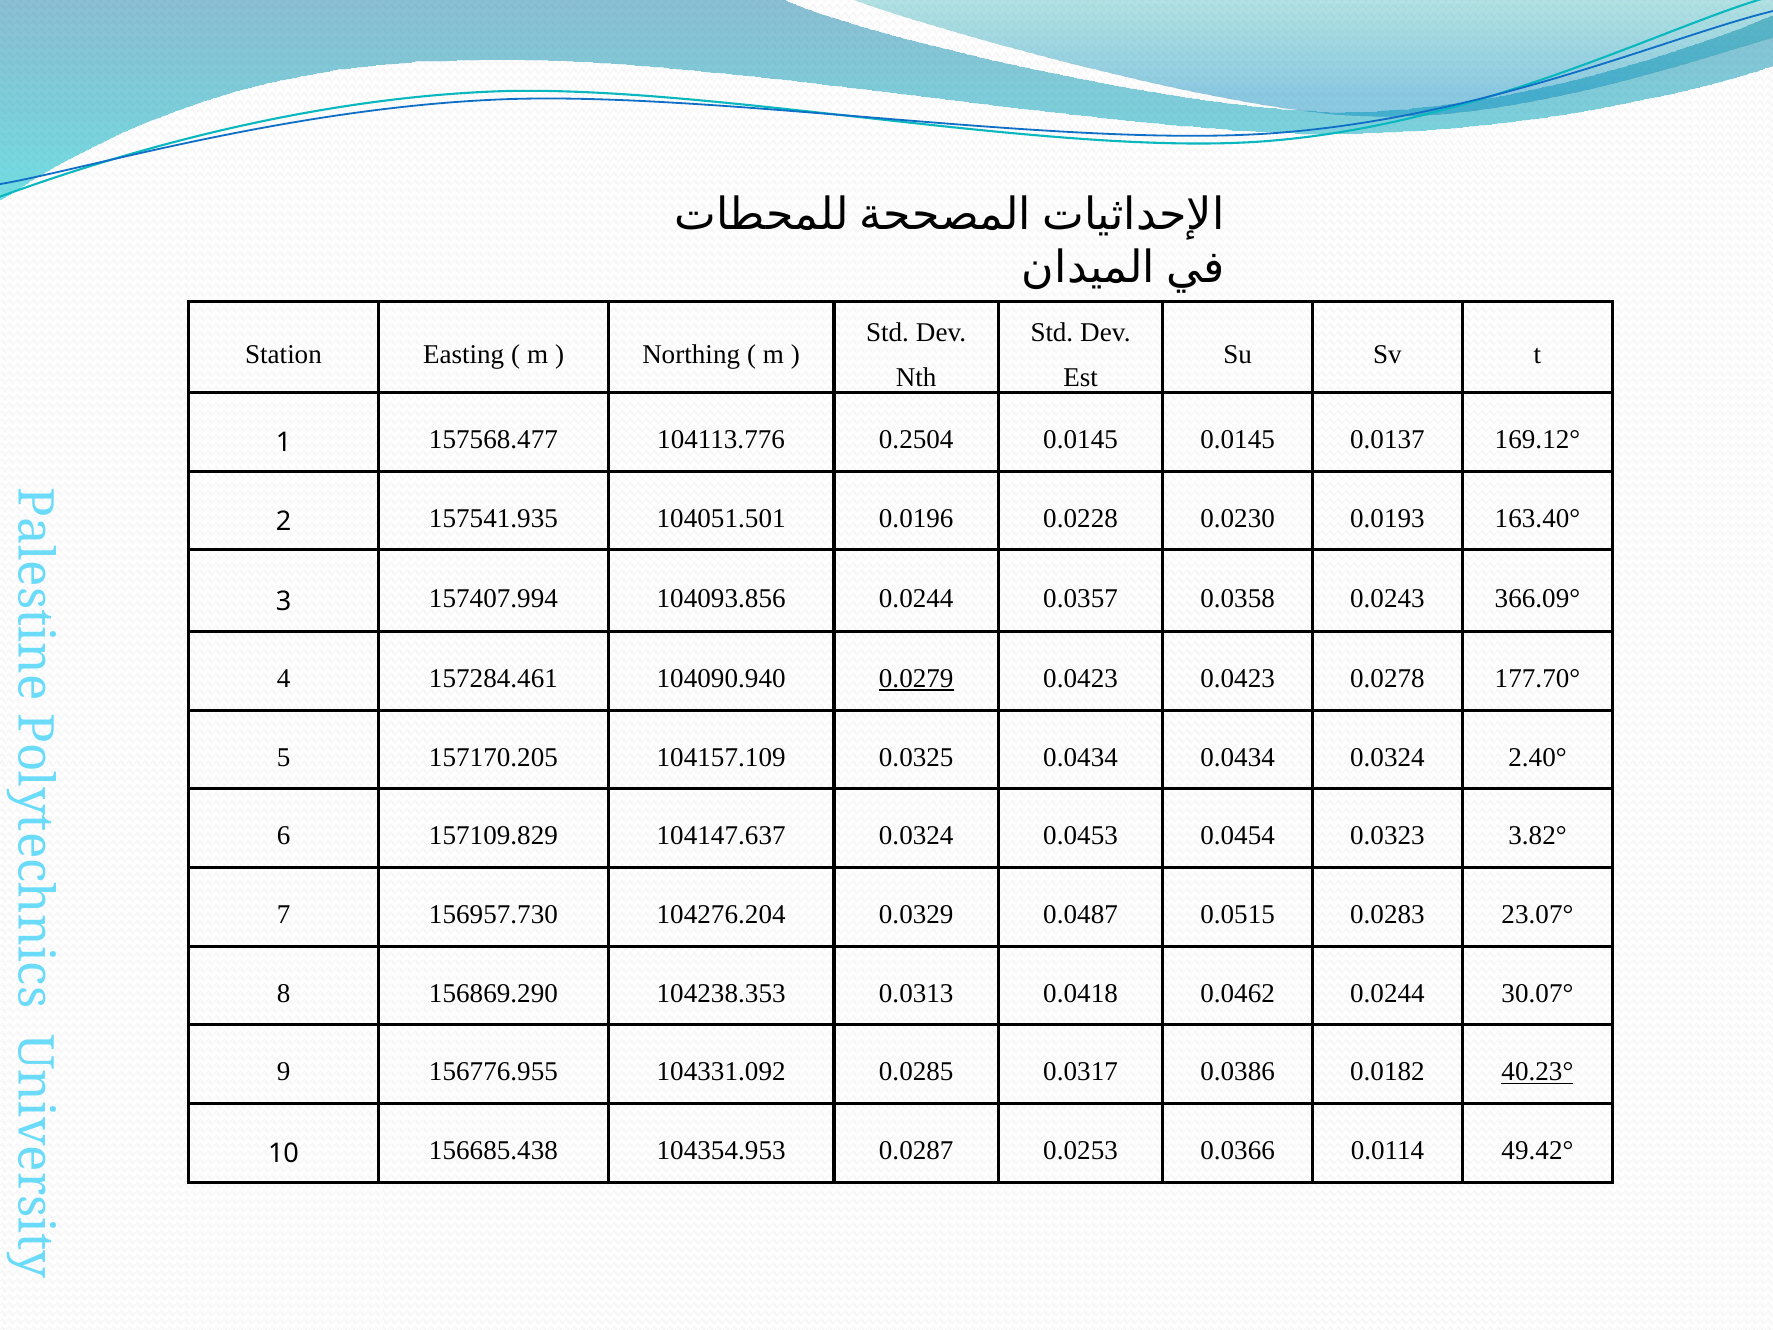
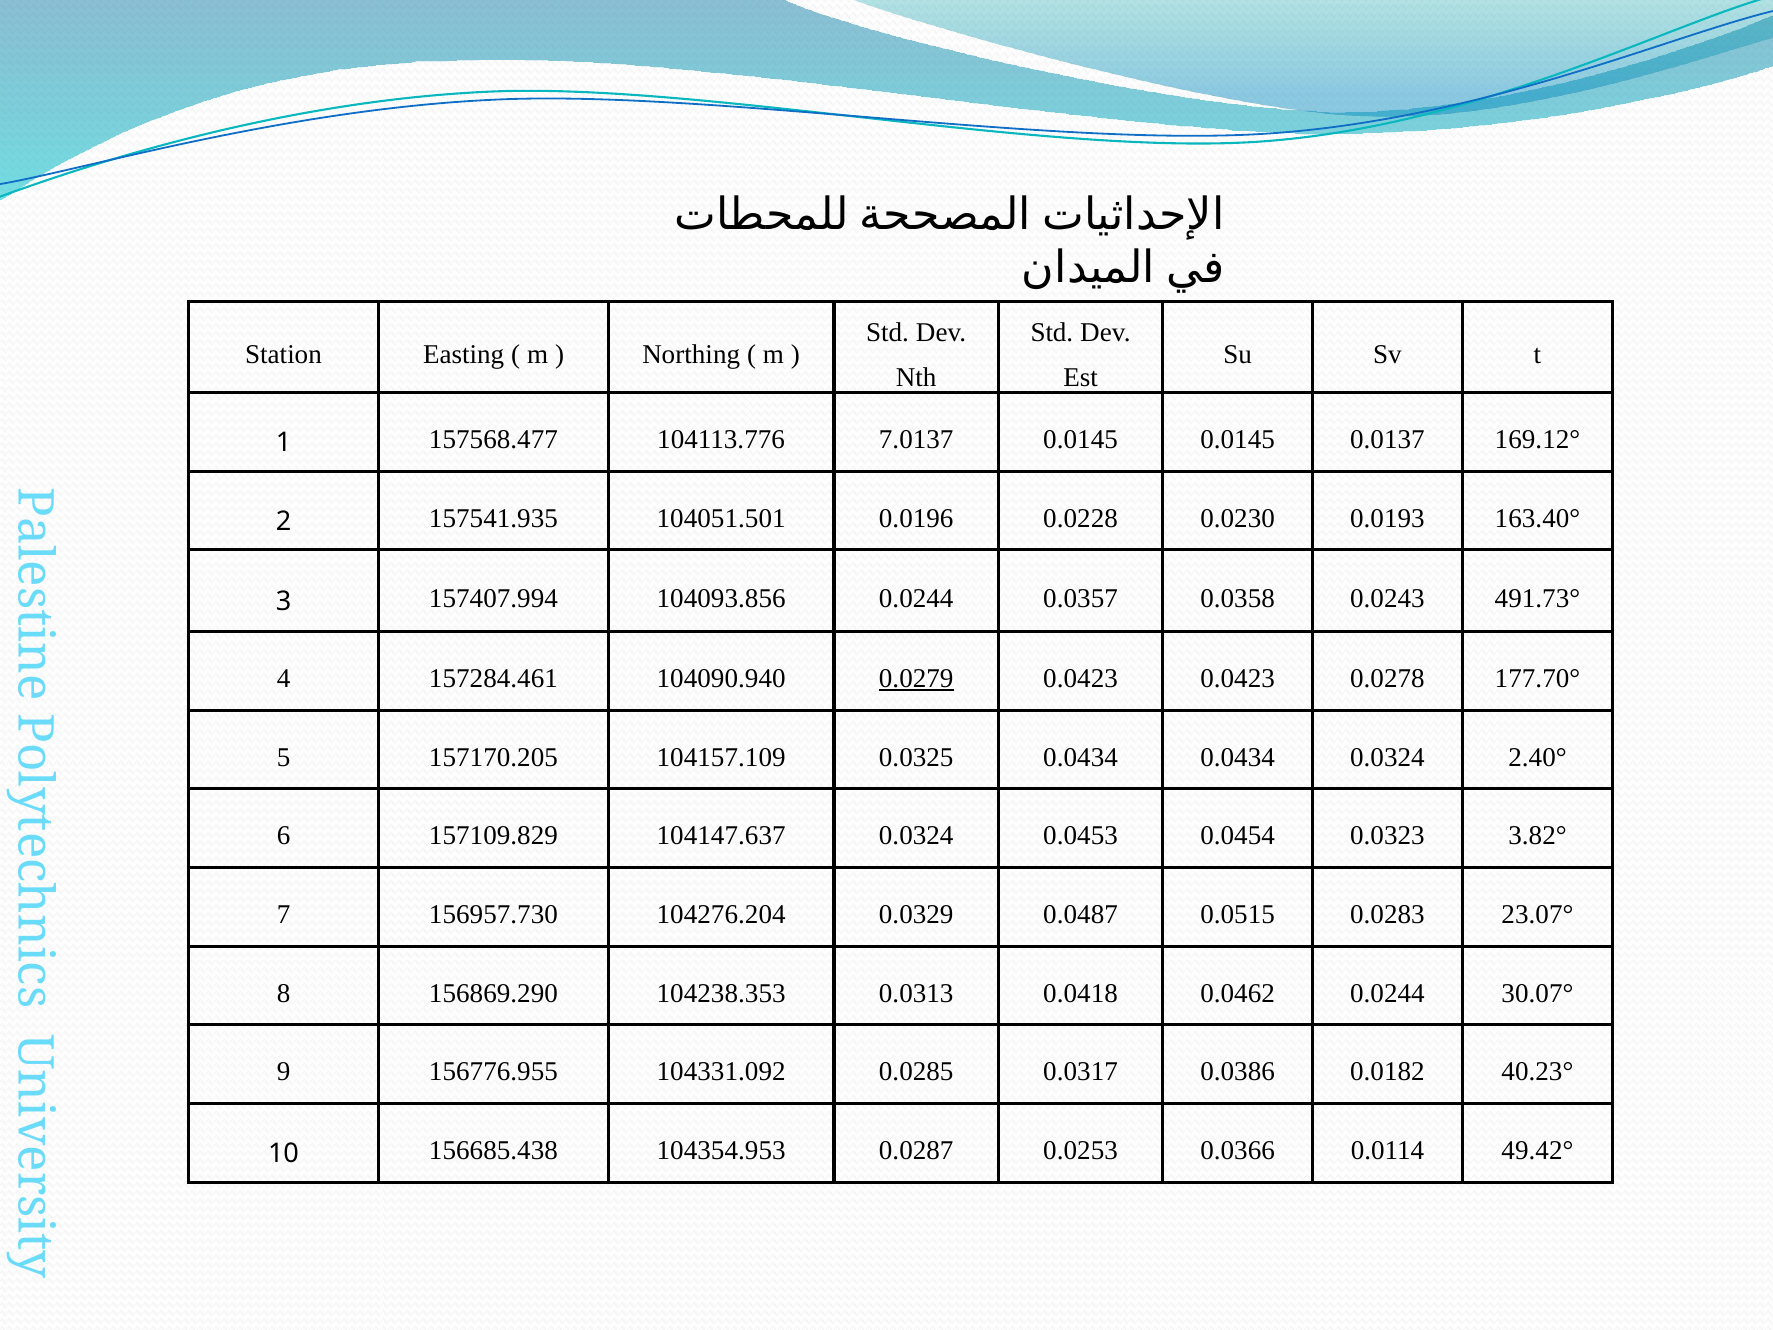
0.2504: 0.2504 -> 7.0137
366.09°: 366.09° -> 491.73°
40.23° underline: present -> none
